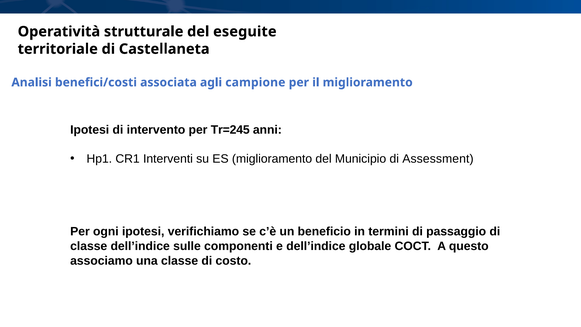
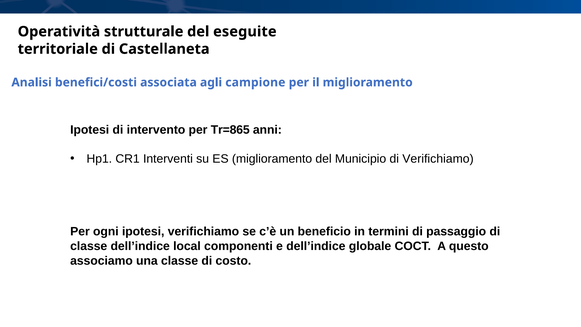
Tr=245: Tr=245 -> Tr=865
di Assessment: Assessment -> Verifichiamo
sulle: sulle -> local
